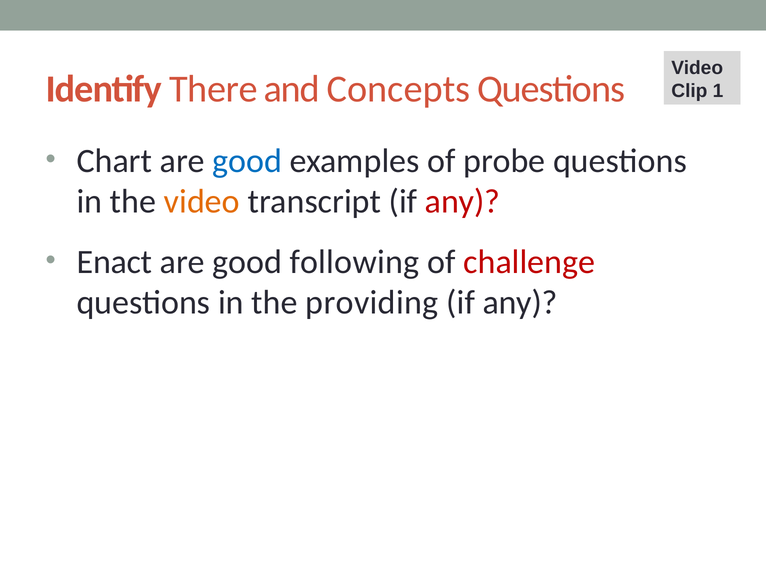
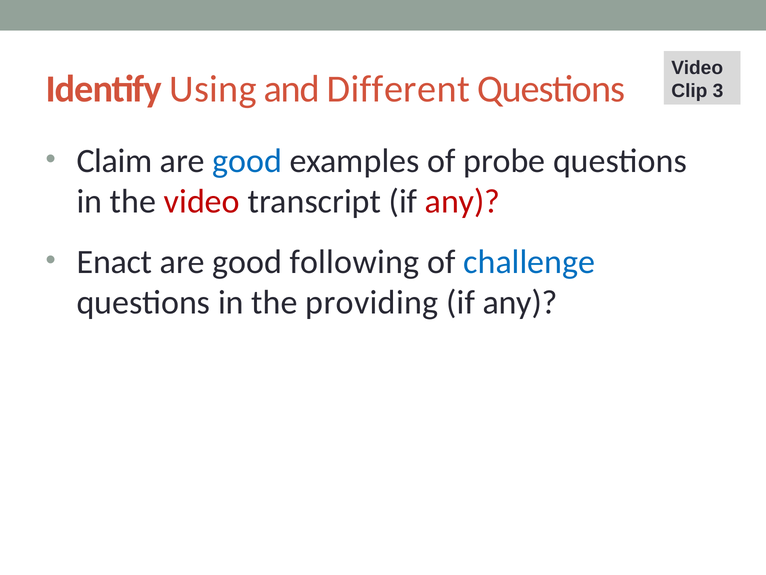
There: There -> Using
Concepts: Concepts -> Different
1: 1 -> 3
Chart: Chart -> Claim
video at (202, 202) colour: orange -> red
challenge colour: red -> blue
